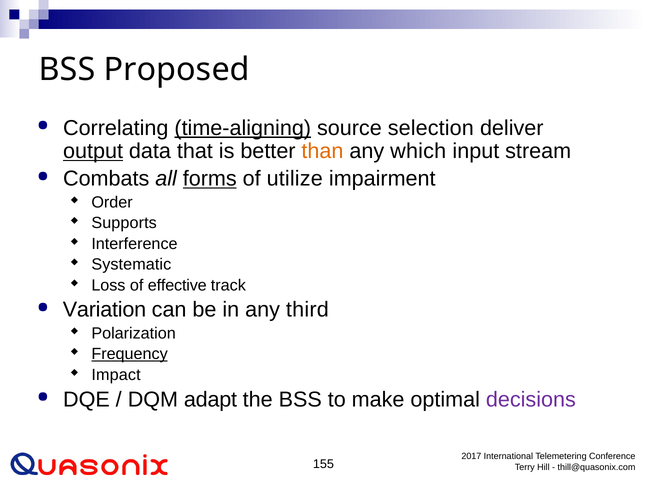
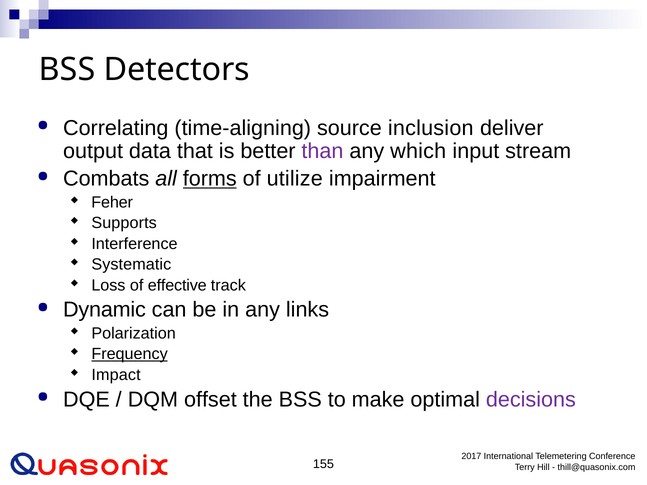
Proposed: Proposed -> Detectors
time-aligning underline: present -> none
selection: selection -> inclusion
output underline: present -> none
than colour: orange -> purple
Order: Order -> Feher
Variation: Variation -> Dynamic
third: third -> links
adapt: adapt -> offset
